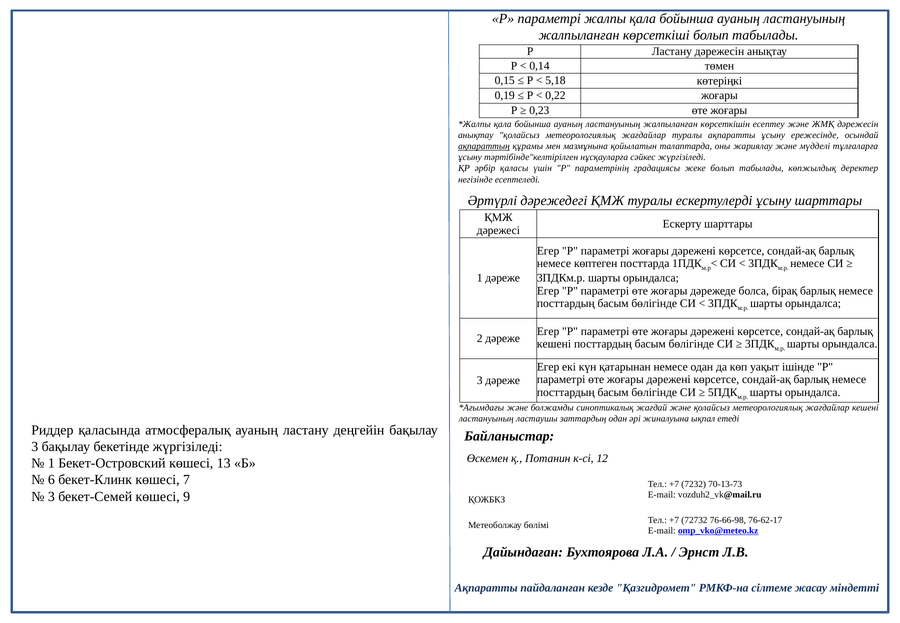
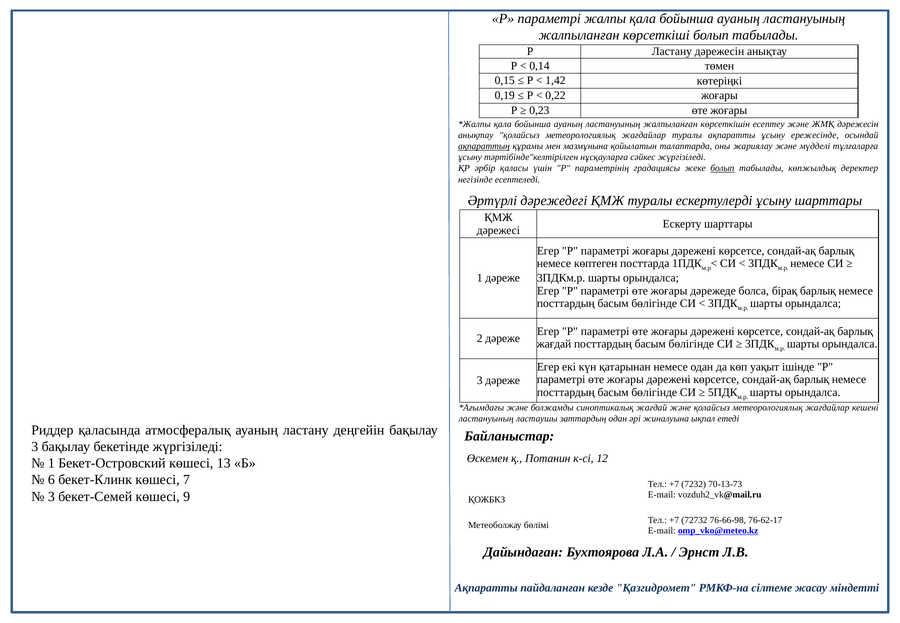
5,18: 5,18 -> 1,42
болып at (722, 168) underline: none -> present
кешені at (554, 344): кешені -> жағдай
